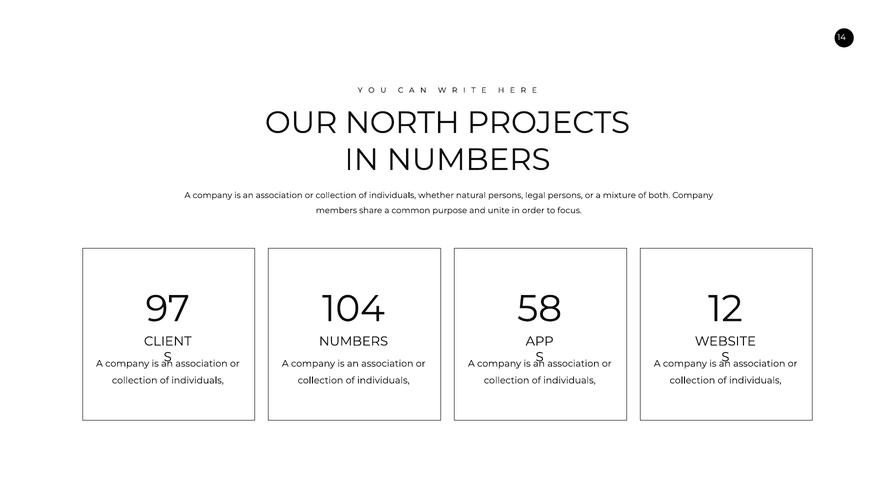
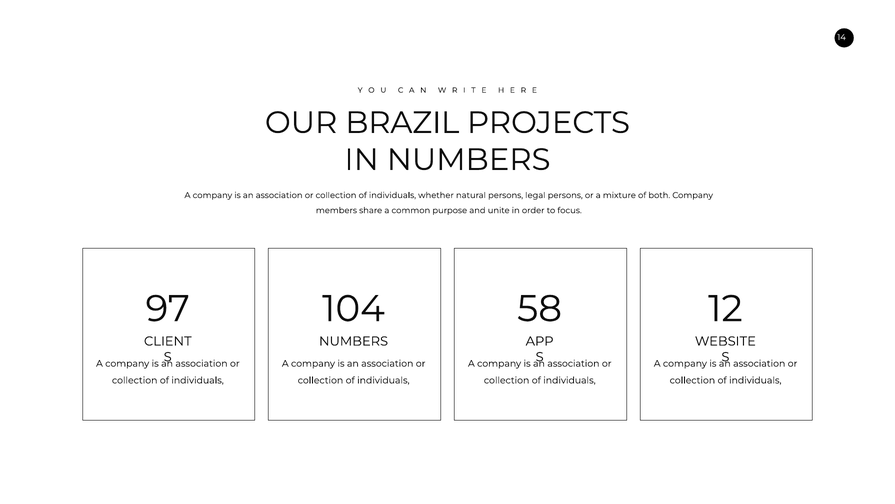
NORTH: NORTH -> BRAZIL
